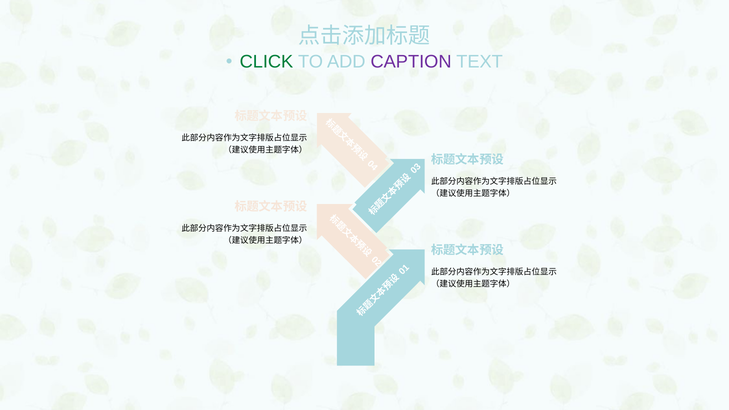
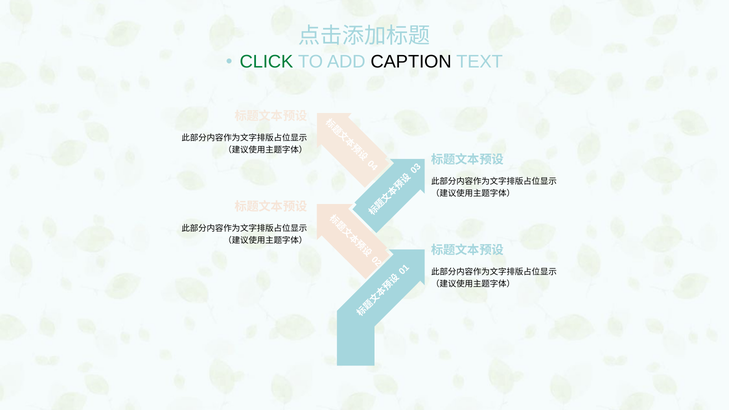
CAPTION colour: purple -> black
